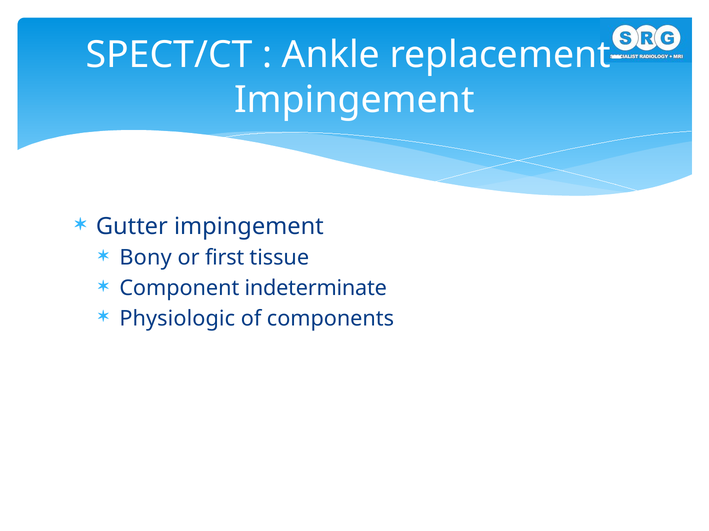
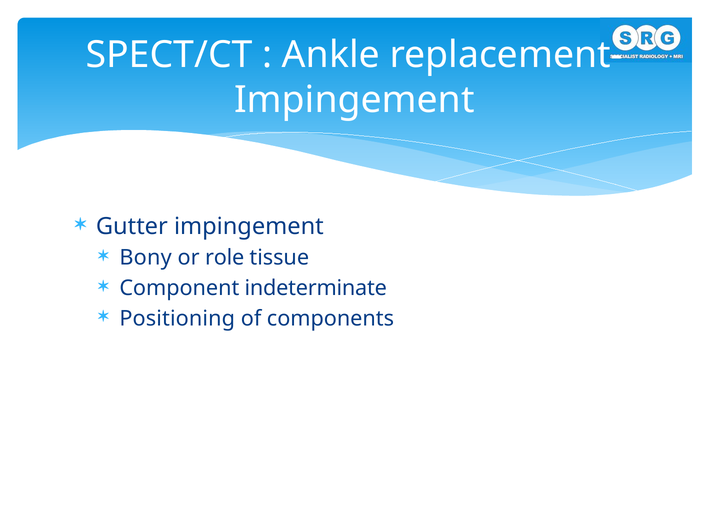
first: first -> role
Physiologic: Physiologic -> Positioning
